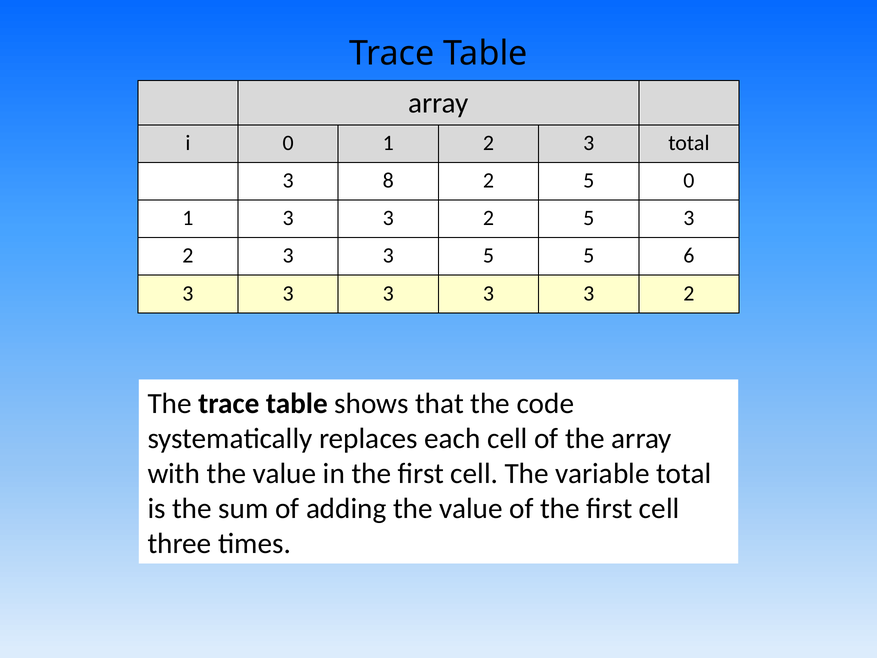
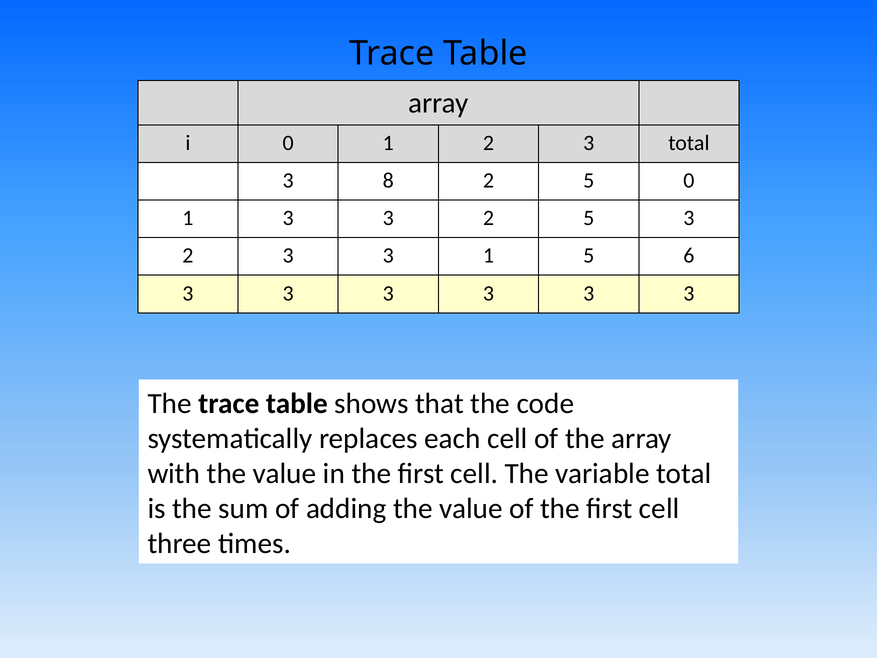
3 5: 5 -> 1
2 at (689, 293): 2 -> 3
